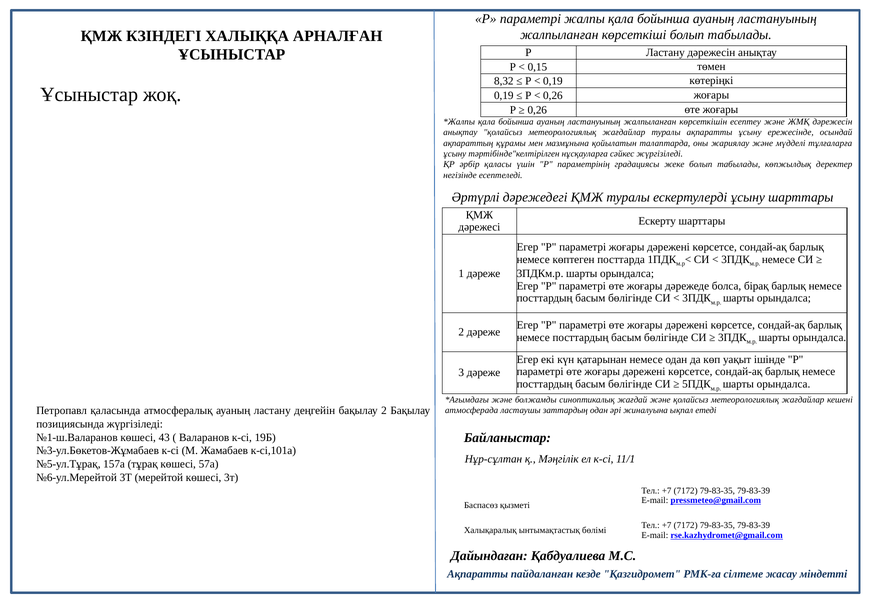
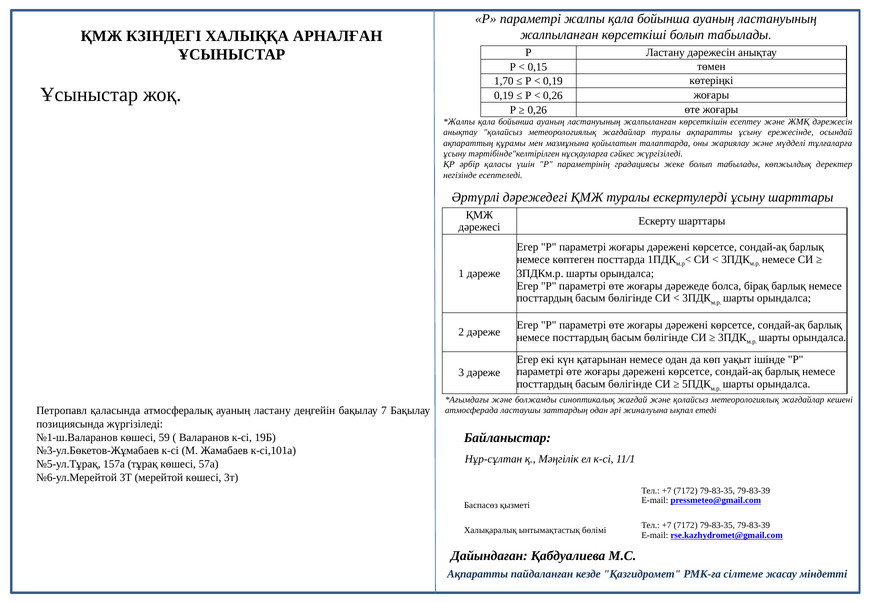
8,32: 8,32 -> 1,70
бақылау 2: 2 -> 7
43: 43 -> 59
